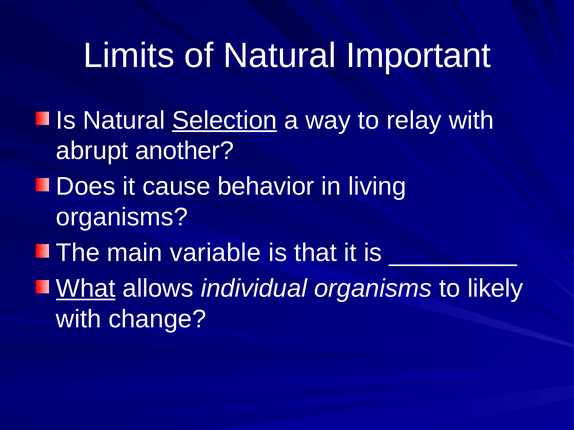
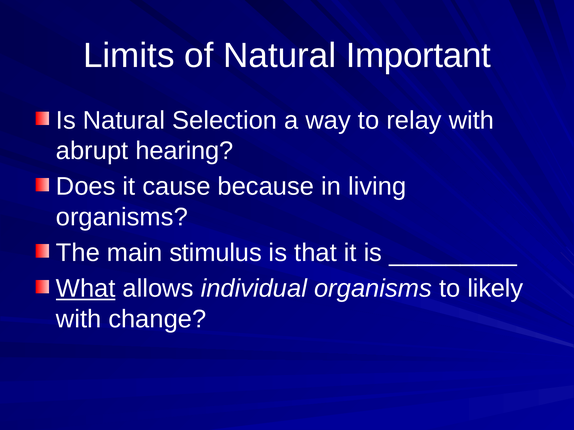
Selection underline: present -> none
another: another -> hearing
behavior: behavior -> because
variable: variable -> stimulus
